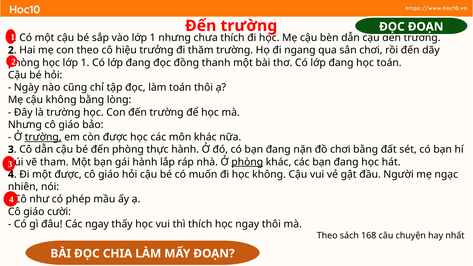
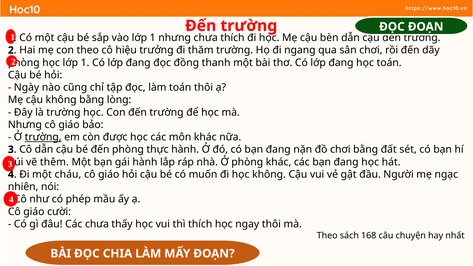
tham: tham -> thêm
phòng at (247, 162) underline: present -> none
một được: được -> cháu
Các ngay: ngay -> chưa
